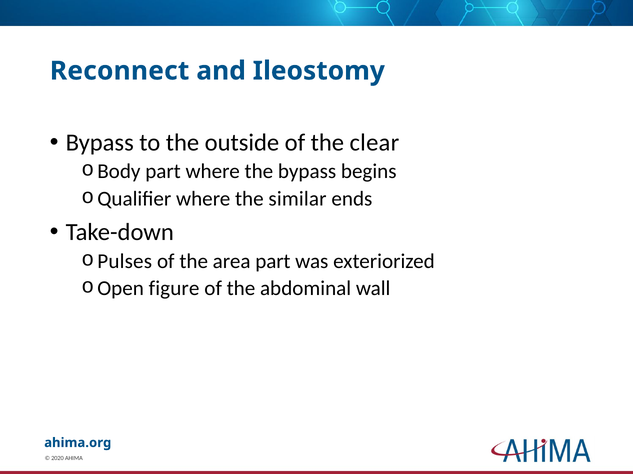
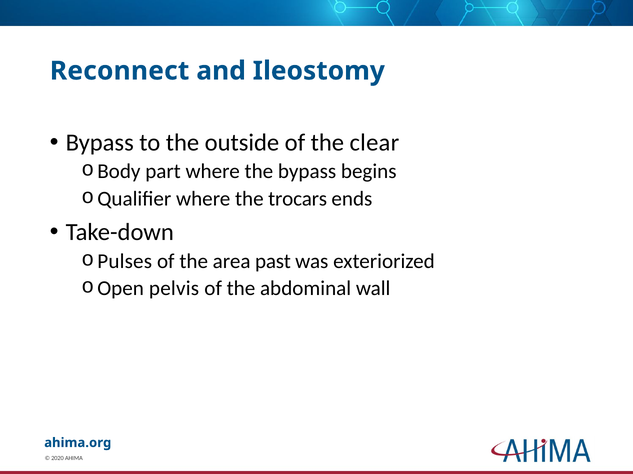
similar: similar -> trocars
area part: part -> past
figure: figure -> pelvis
